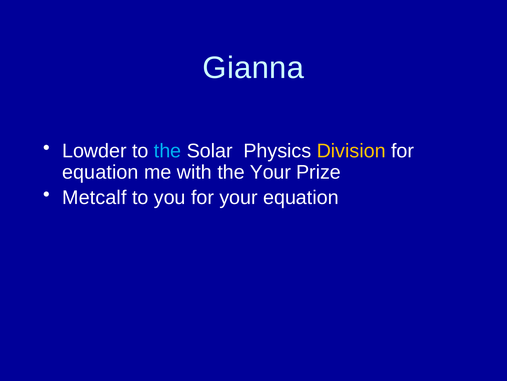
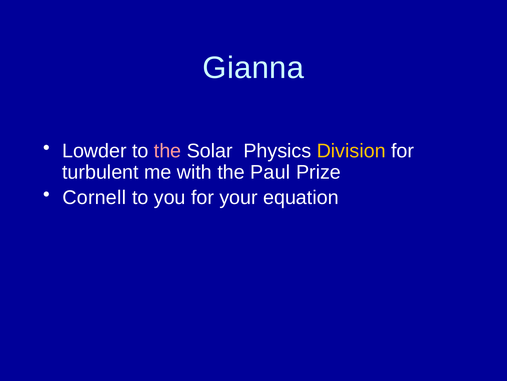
the at (168, 151) colour: light blue -> pink
equation at (100, 172): equation -> turbulent
the Your: Your -> Paul
Metcalf: Metcalf -> Cornell
